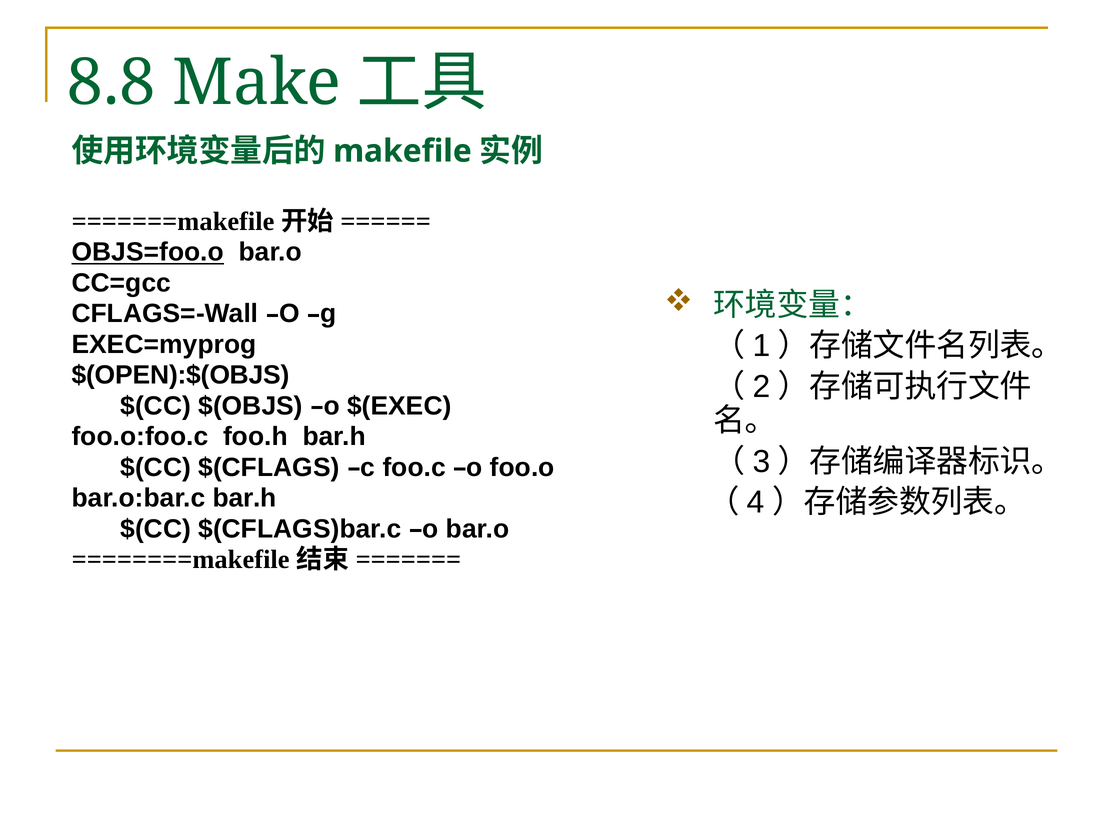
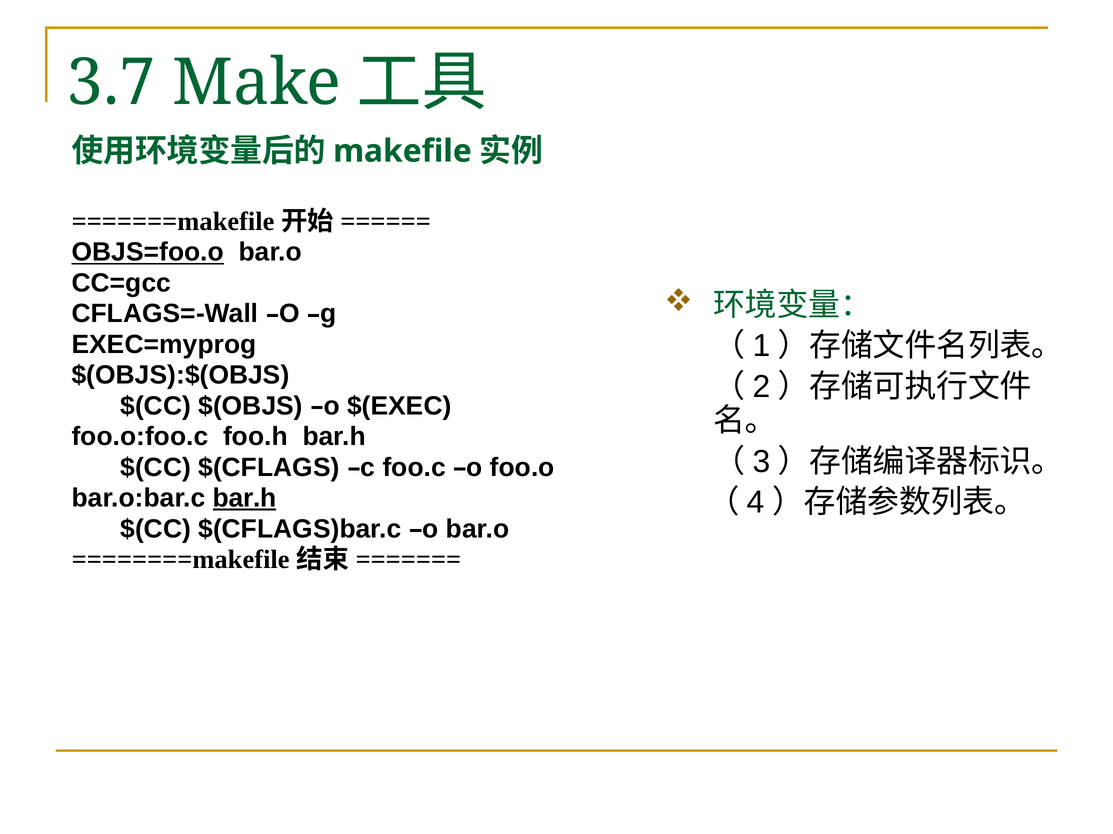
8.8: 8.8 -> 3.7
$(OPEN):$(OBJS: $(OPEN):$(OBJS -> $(OBJS):$(OBJS
bar.h at (245, 499) underline: none -> present
